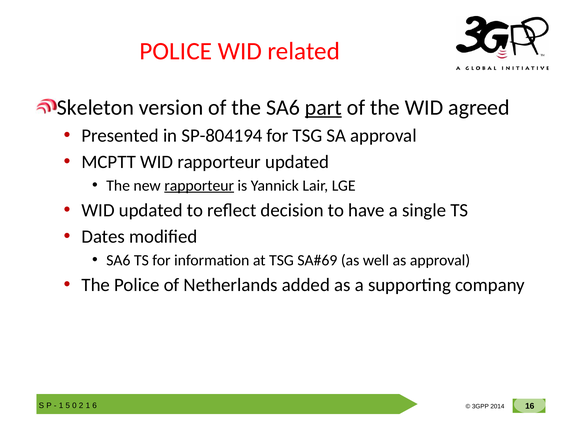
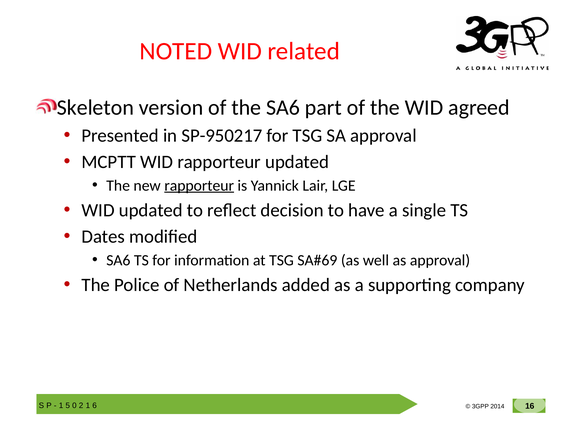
POLICE at (176, 51): POLICE -> NOTED
part underline: present -> none
SP-804194: SP-804194 -> SP-950217
